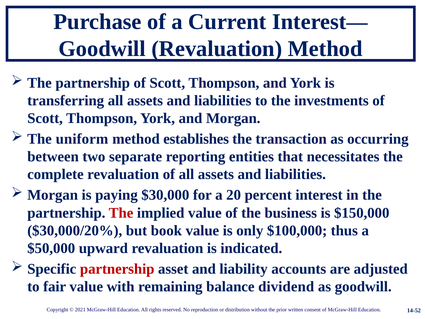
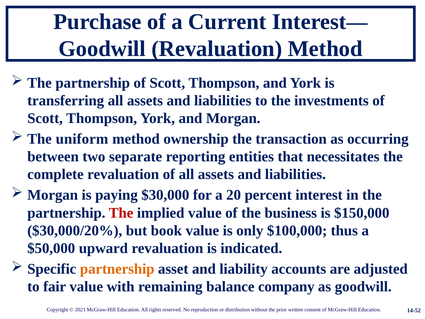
establishes: establishes -> ownership
partnership at (117, 269) colour: red -> orange
dividend: dividend -> company
